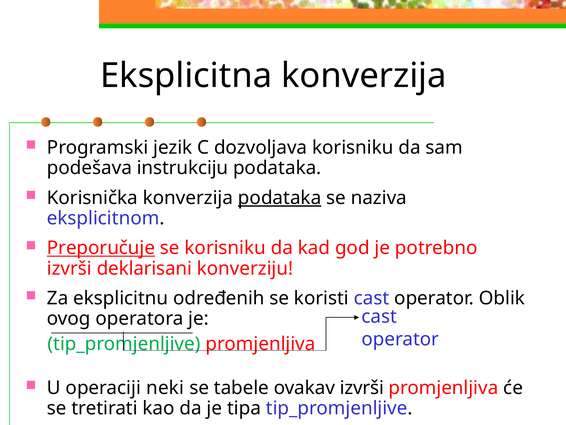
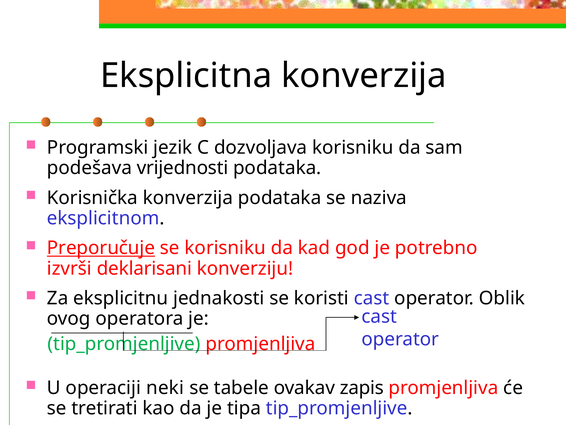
instrukciju: instrukciju -> vrijednosti
podataka at (280, 198) underline: present -> none
određenih: određenih -> jednakosti
ovakav izvrši: izvrši -> zapis
